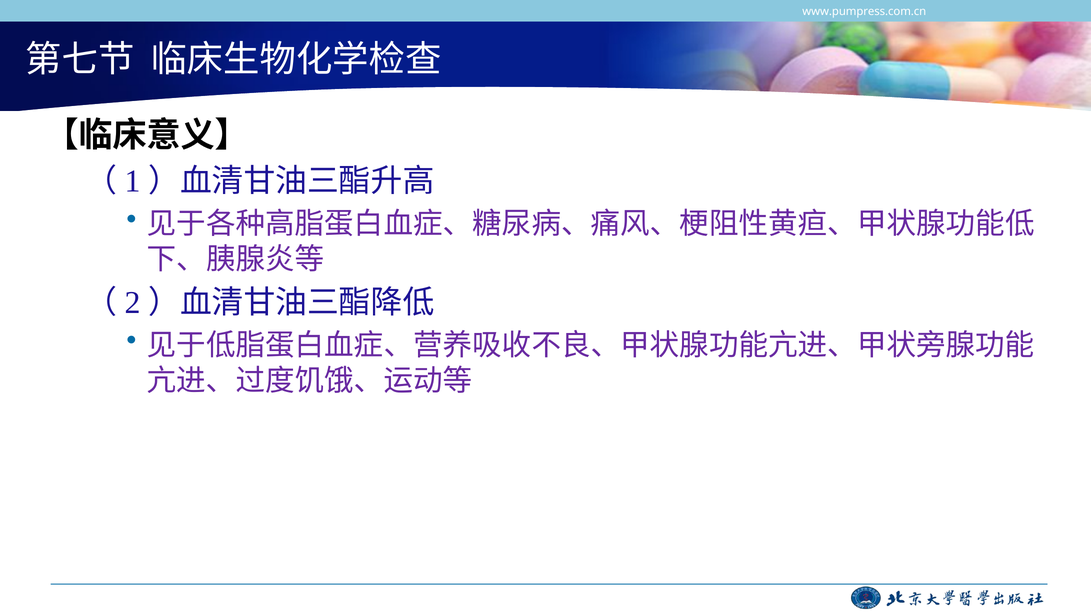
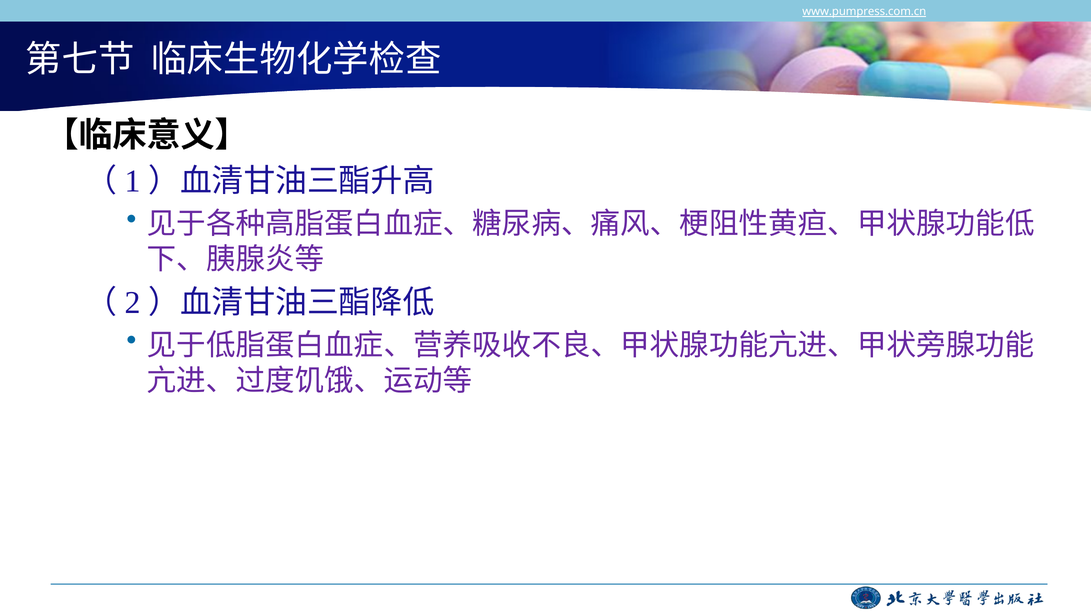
www.pumpress.com.cn underline: none -> present
